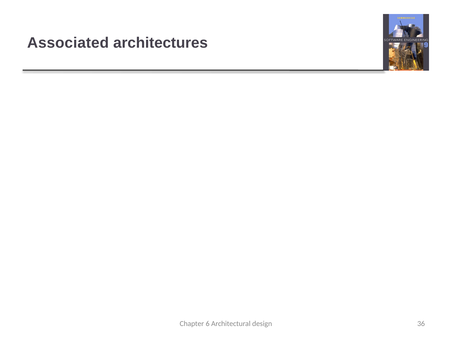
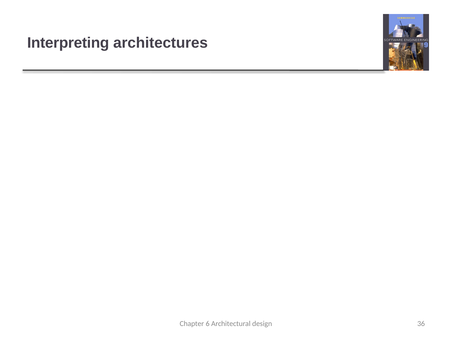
Associated: Associated -> Interpreting
